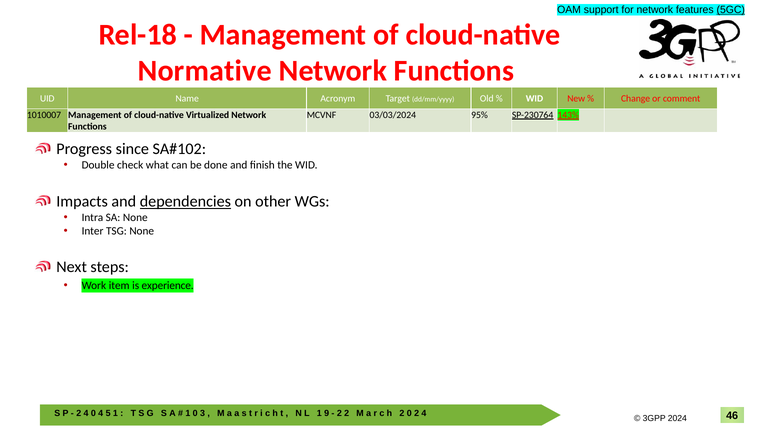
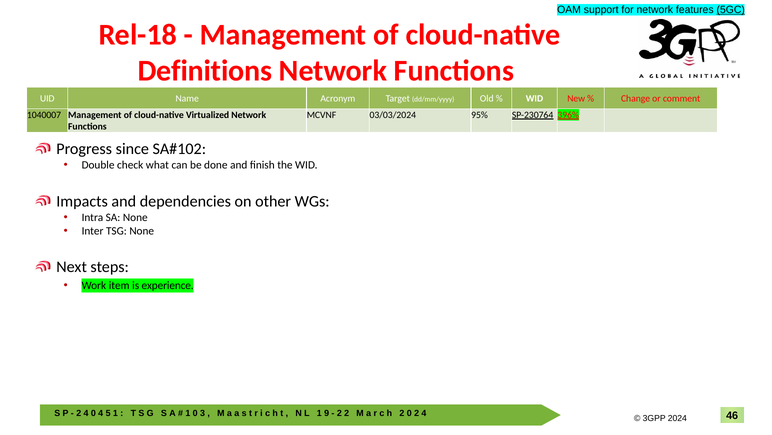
Normative: Normative -> Definitions
1010007: 1010007 -> 1040007
143%: 143% -> 396%
dependencies underline: present -> none
